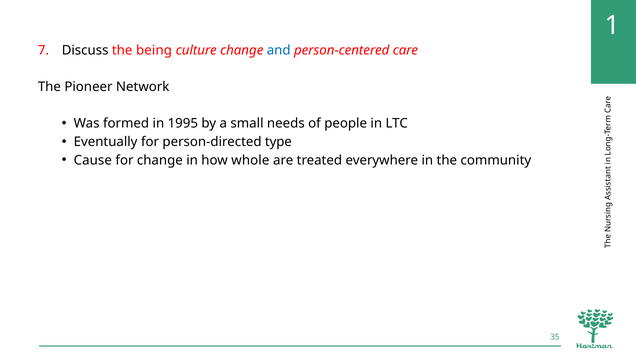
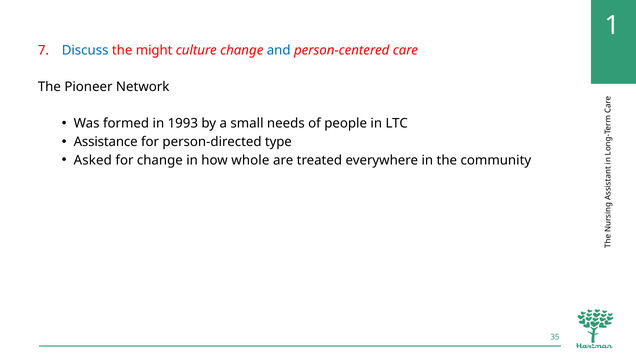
Discuss colour: black -> blue
being: being -> might
1995: 1995 -> 1993
Eventually: Eventually -> Assistance
Cause: Cause -> Asked
